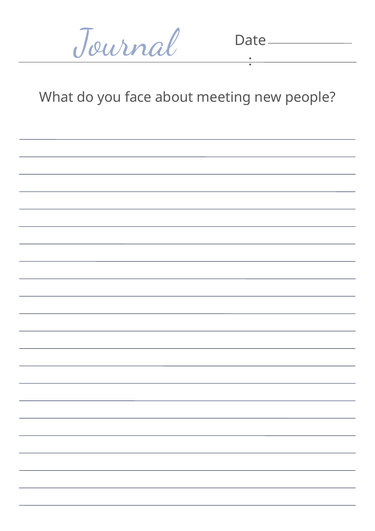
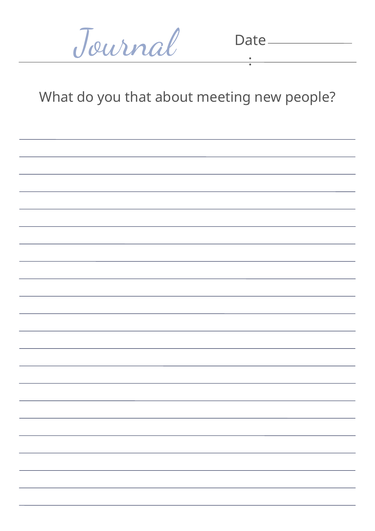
face: face -> that
